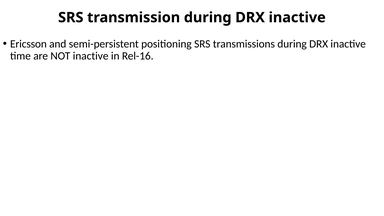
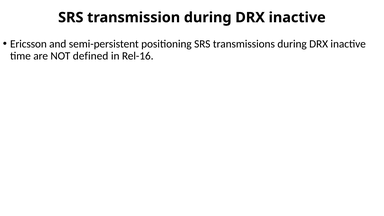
NOT inactive: inactive -> defined
